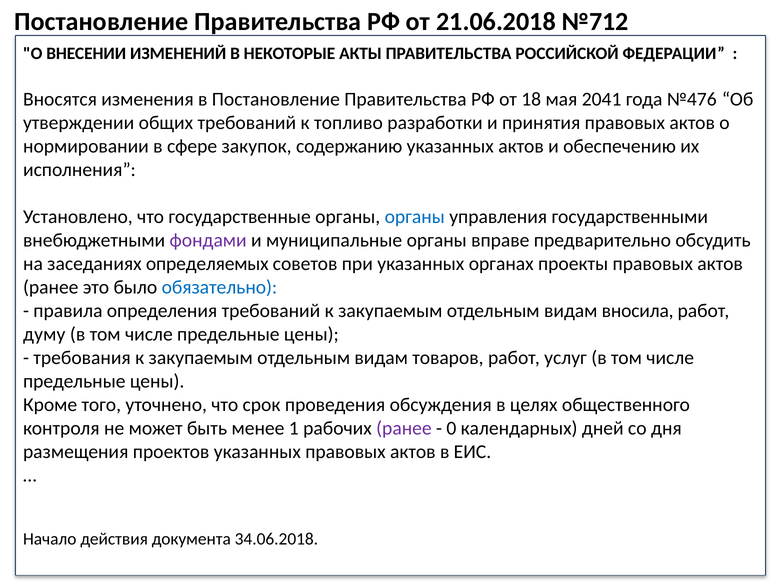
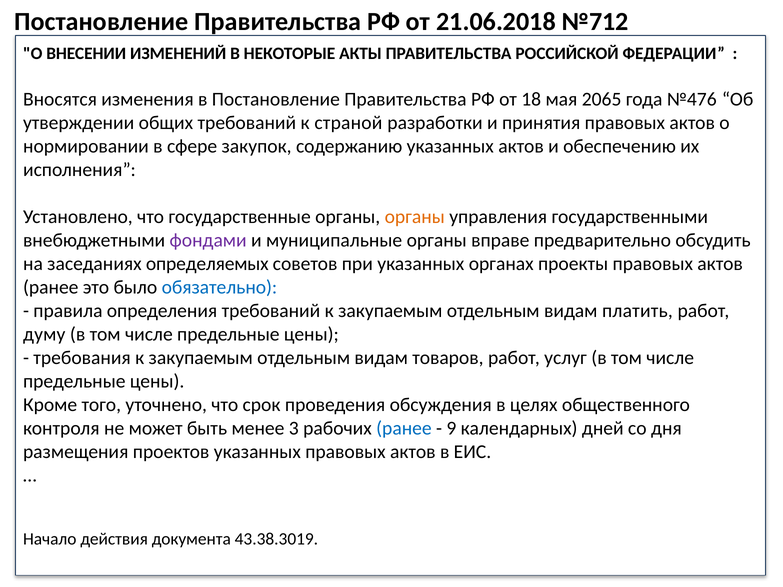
2041: 2041 -> 2065
топливо: топливо -> страной
органы at (415, 217) colour: blue -> orange
вносила: вносила -> платить
1: 1 -> 3
ранее at (404, 428) colour: purple -> blue
0: 0 -> 9
34.06.2018: 34.06.2018 -> 43.38.3019
